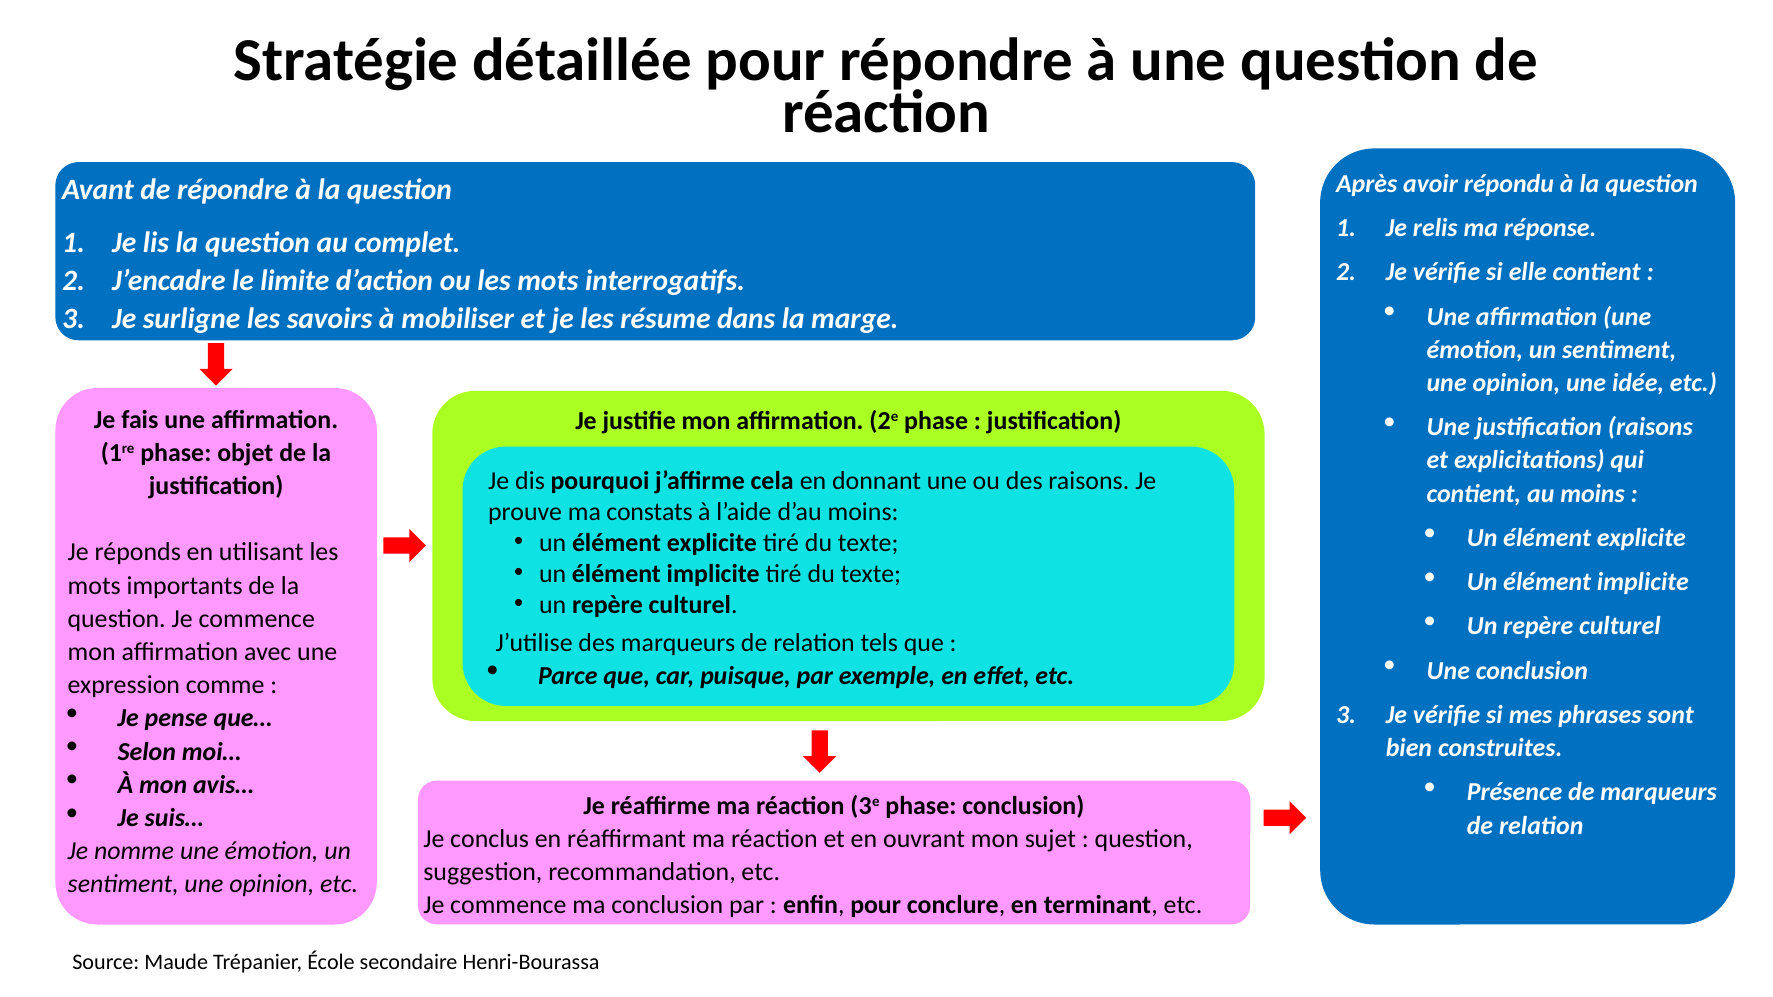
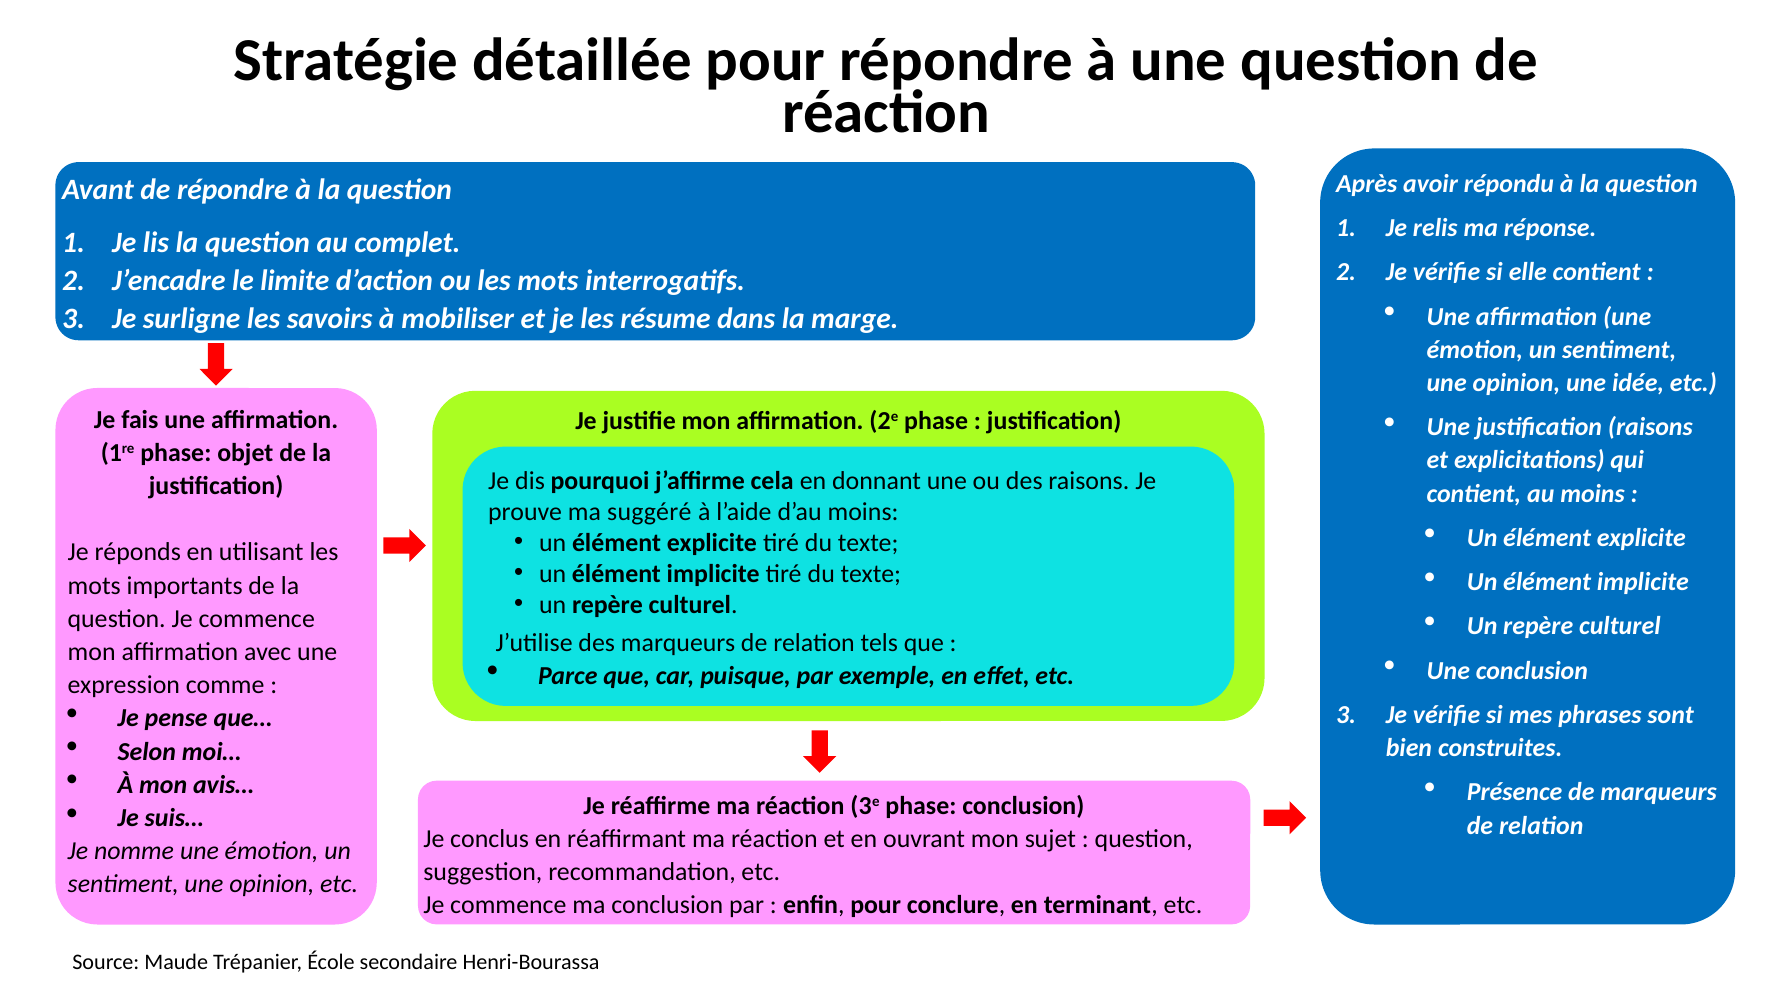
constats: constats -> suggéré
